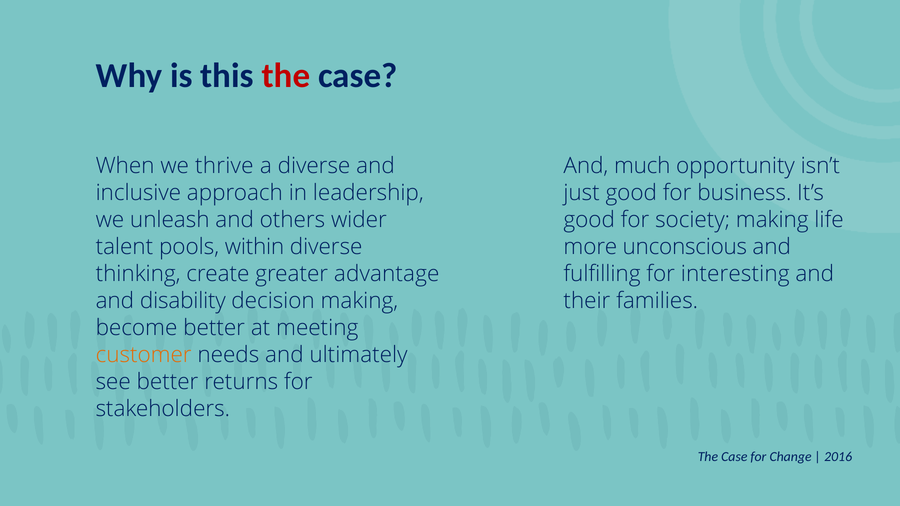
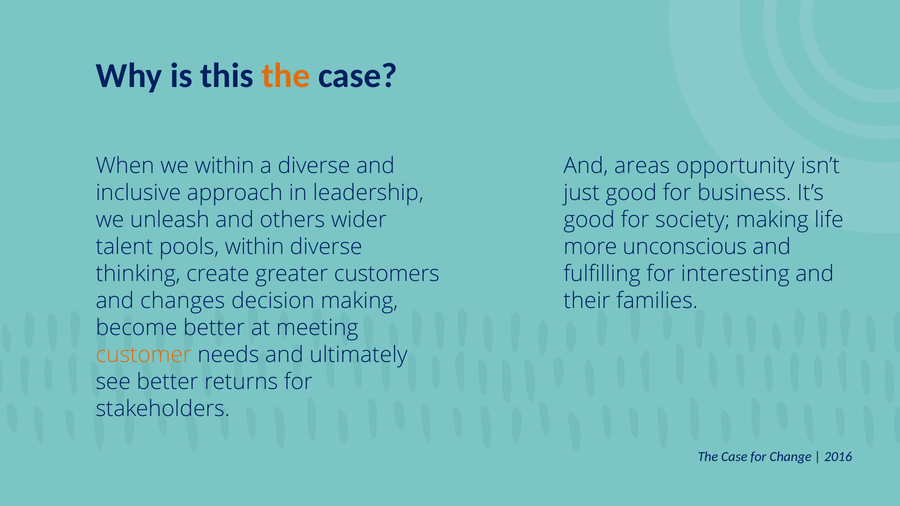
the at (286, 76) colour: red -> orange
we thrive: thrive -> within
much: much -> areas
advantage: advantage -> customers
disability: disability -> changes
